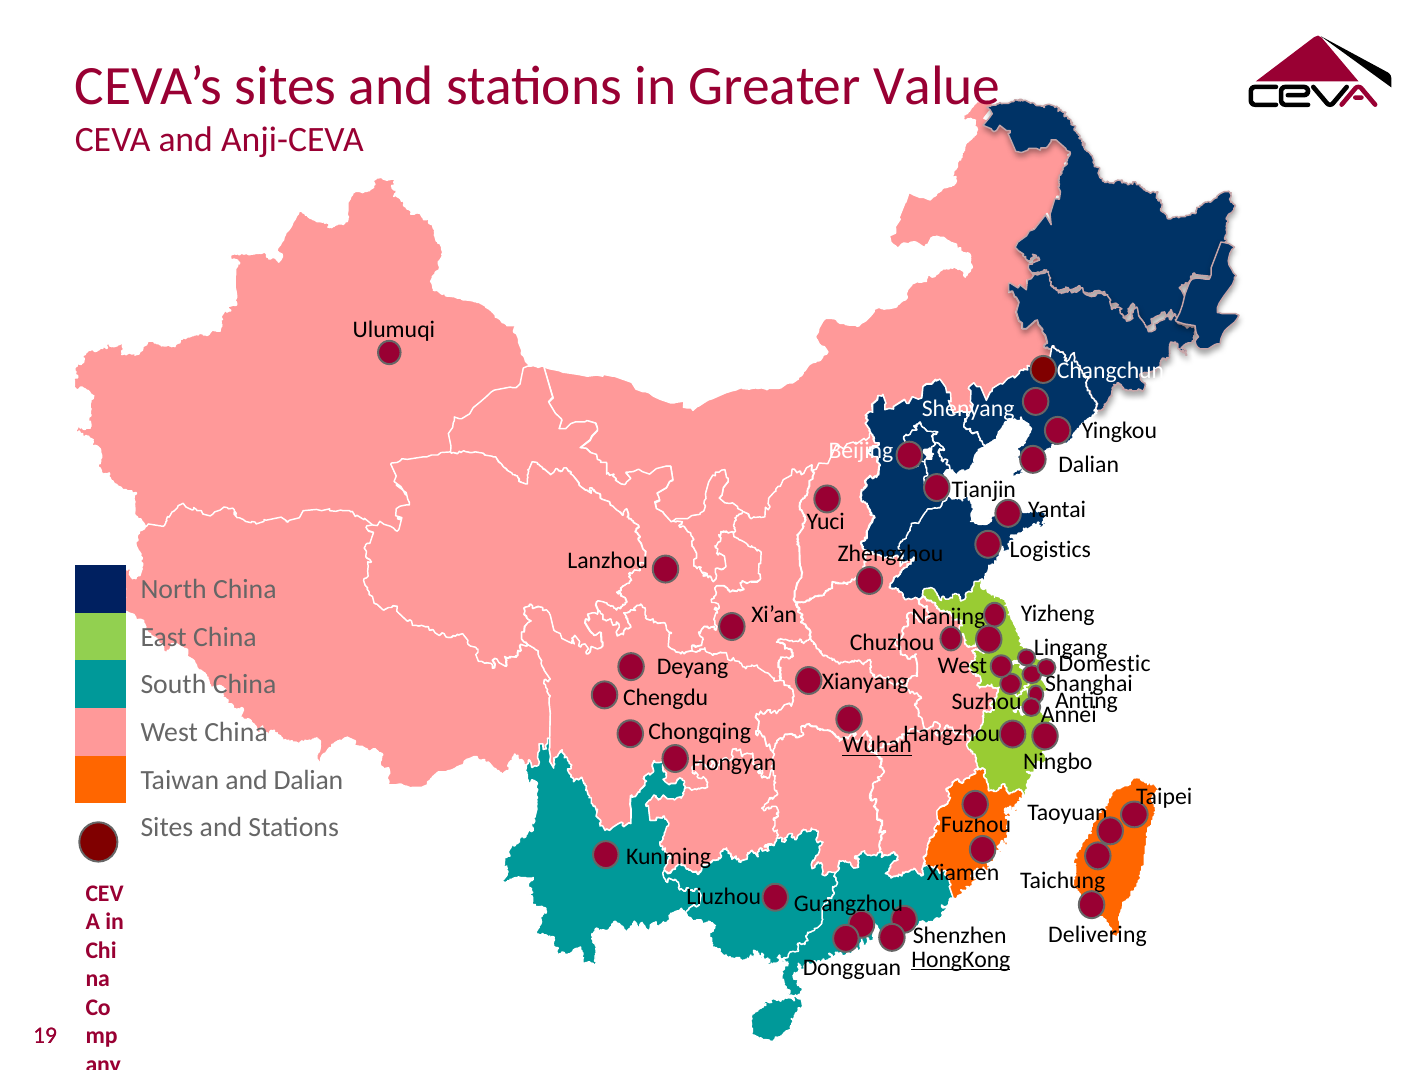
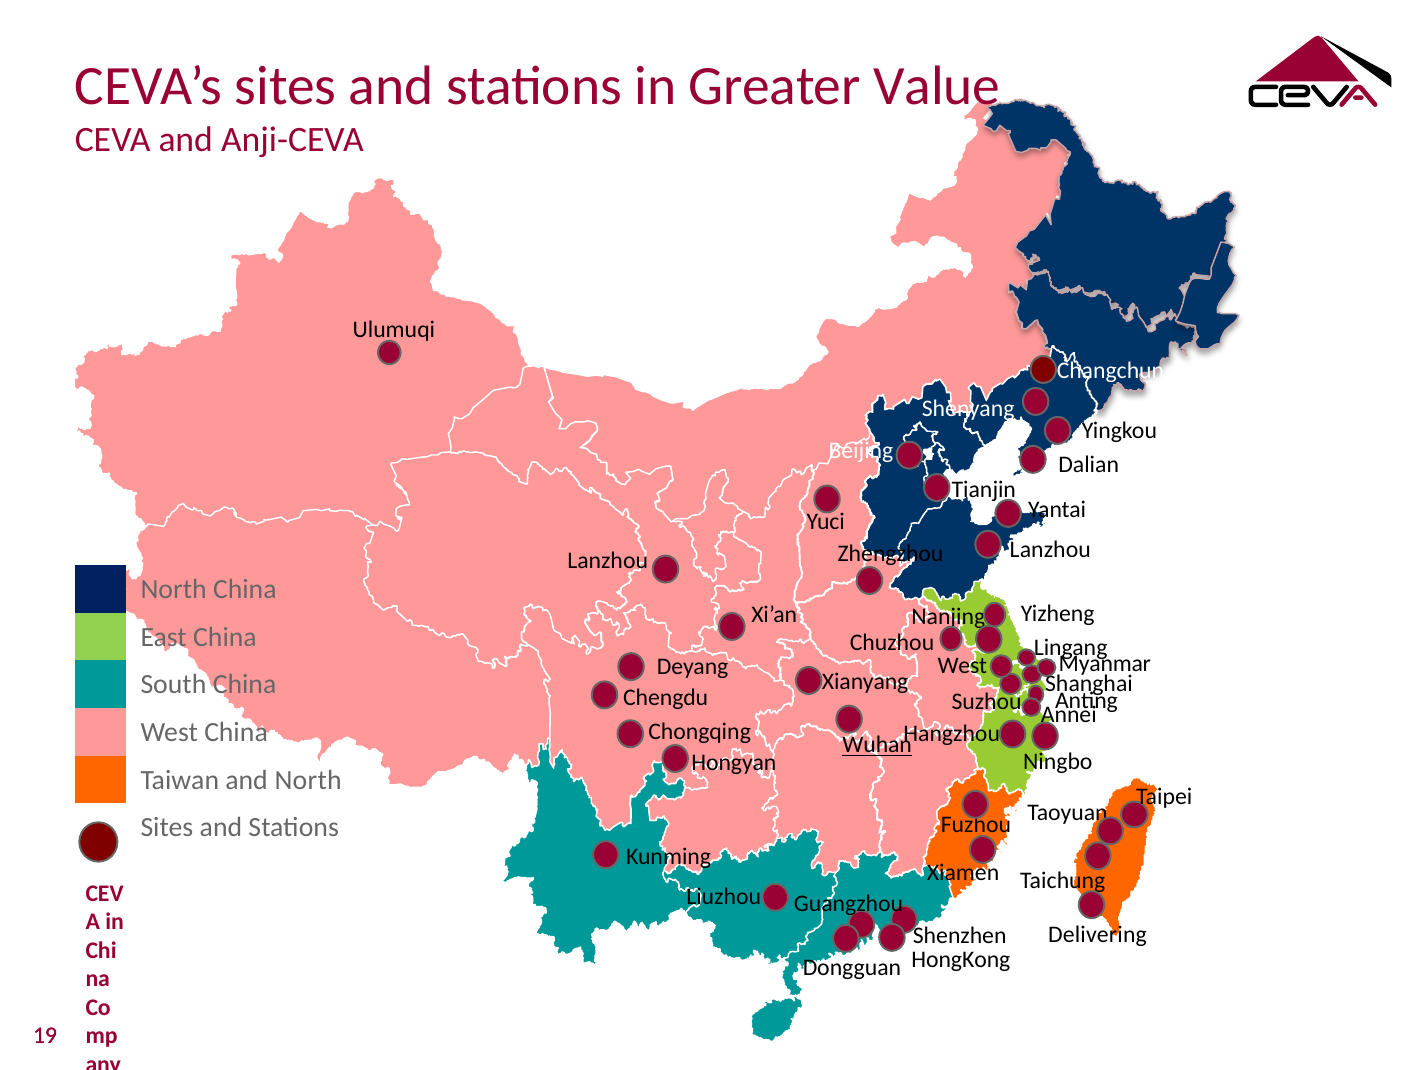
Logistics at (1050, 550): Logistics -> Lanzhou
Domestic: Domestic -> Myanmar
and Dalian: Dalian -> North
HongKong underline: present -> none
